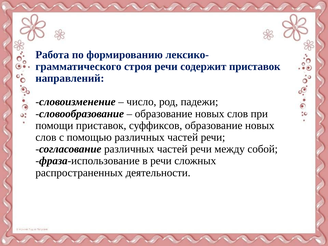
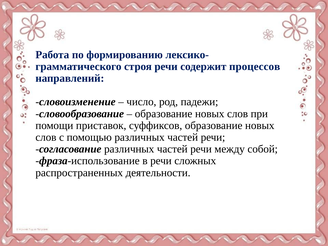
содержит приставок: приставок -> процессов
